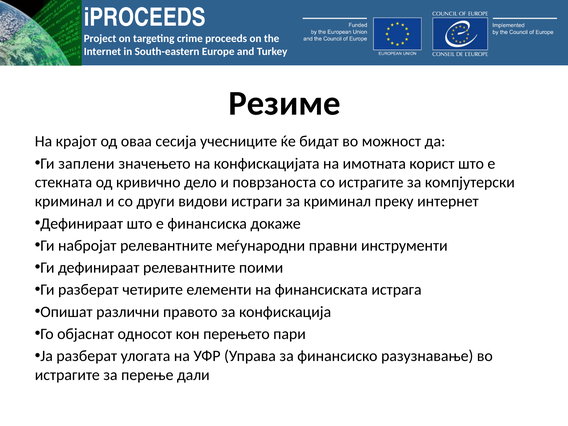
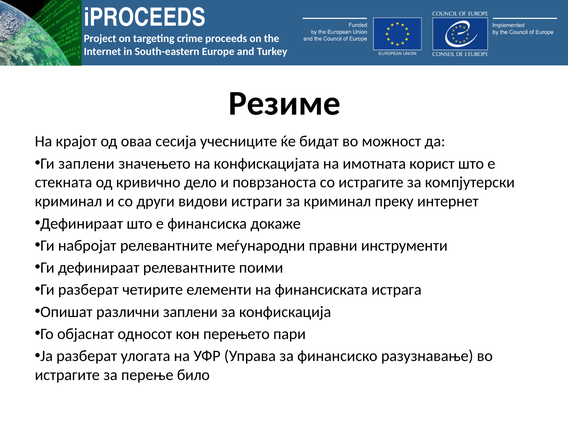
различни правото: правото -> заплени
дали: дали -> било
